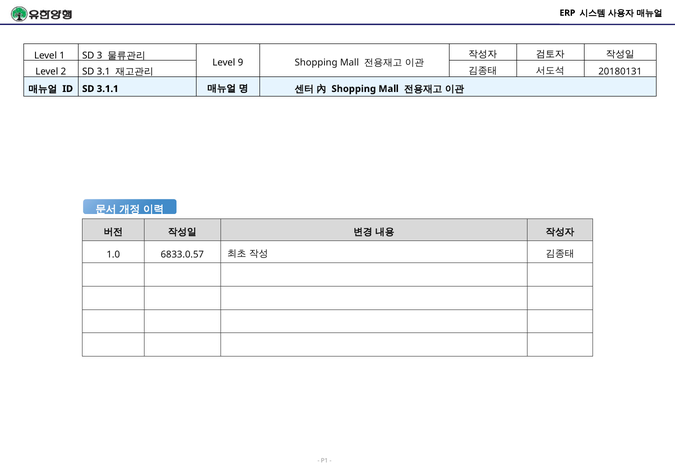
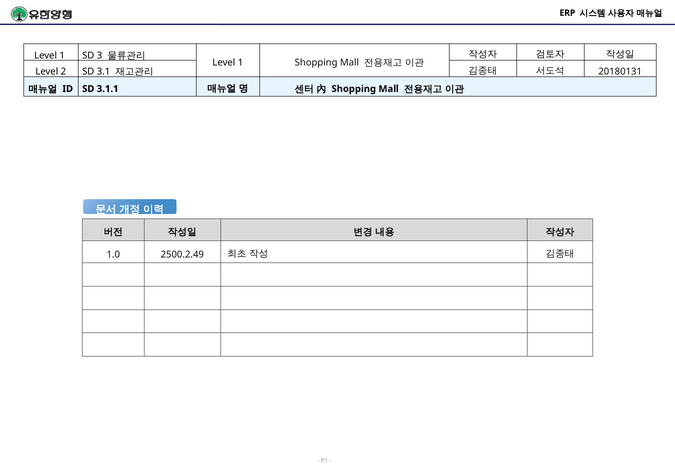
9 at (241, 63): 9 -> 1
6833.0.57: 6833.0.57 -> 2500.2.49
